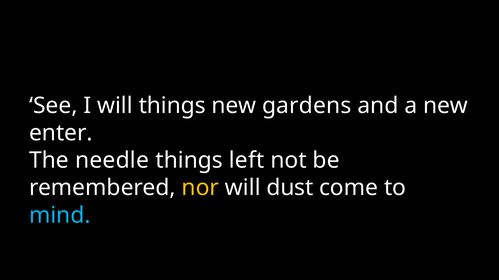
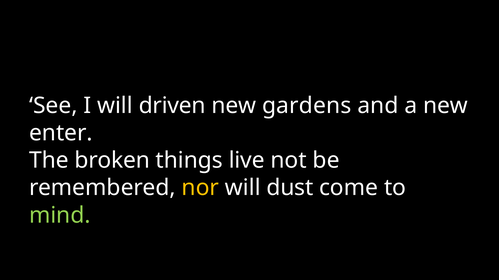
will things: things -> driven
needle: needle -> broken
left: left -> live
mind colour: light blue -> light green
